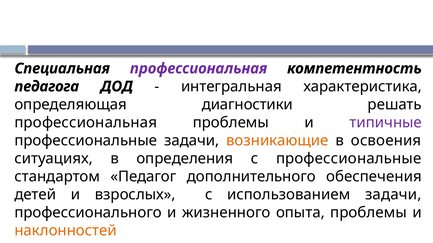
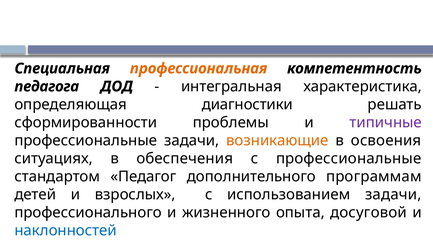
профессиональная at (199, 69) colour: purple -> orange
профессиональная at (86, 123): профессиональная -> сформированности
определения: определения -> обеспечения
обеспечения: обеспечения -> программам
опыта проблемы: проблемы -> досуговой
наклонностей colour: orange -> blue
